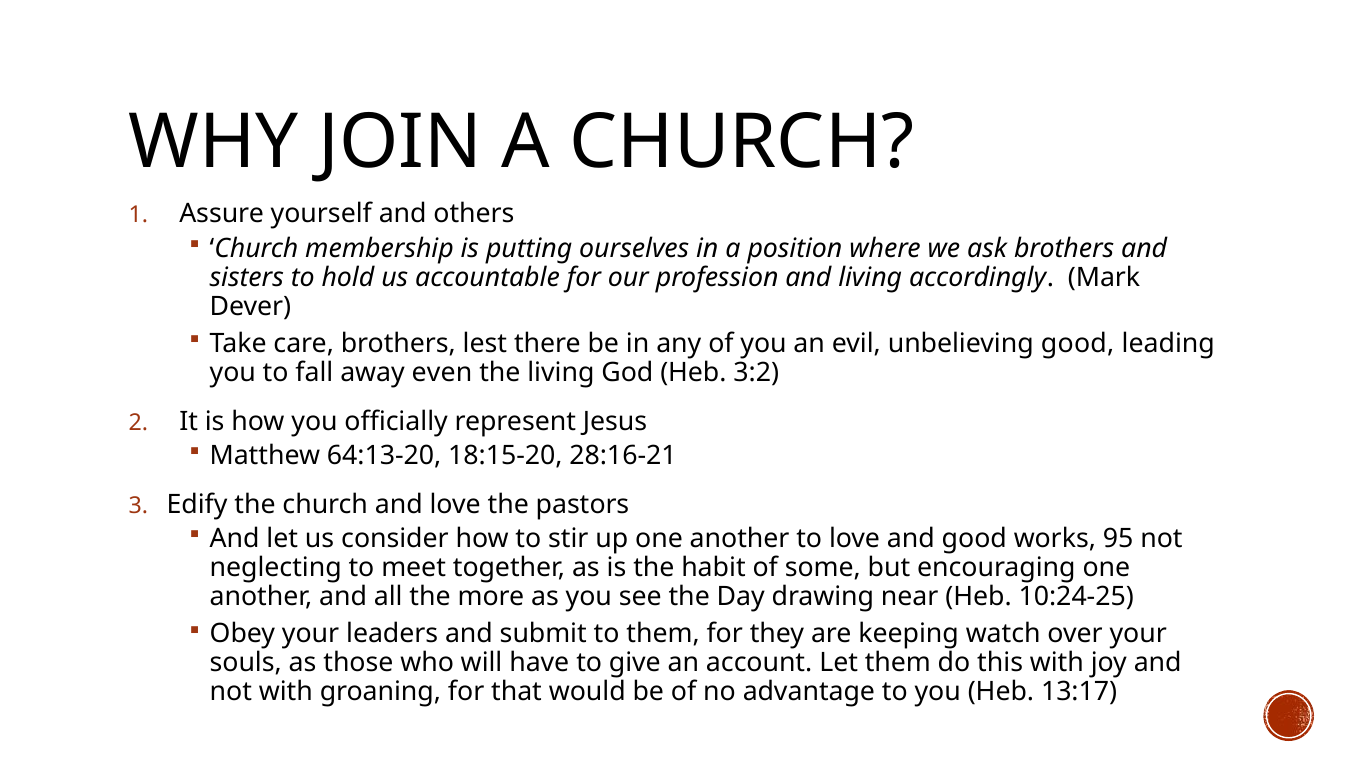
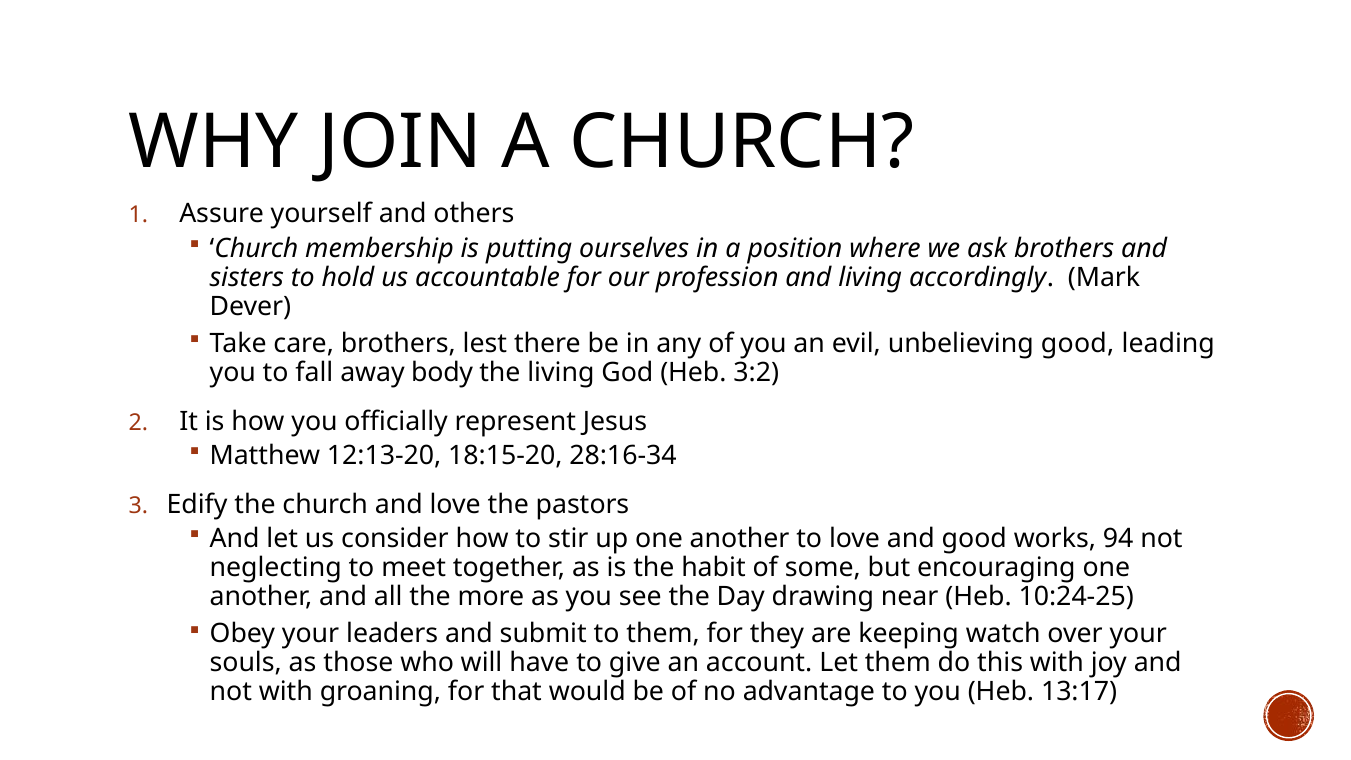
even: even -> body
64:13-20: 64:13-20 -> 12:13-20
28:16-21: 28:16-21 -> 28:16-34
95: 95 -> 94
